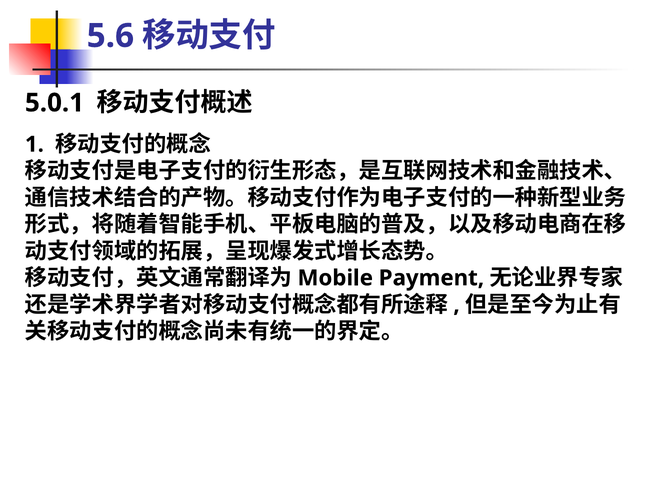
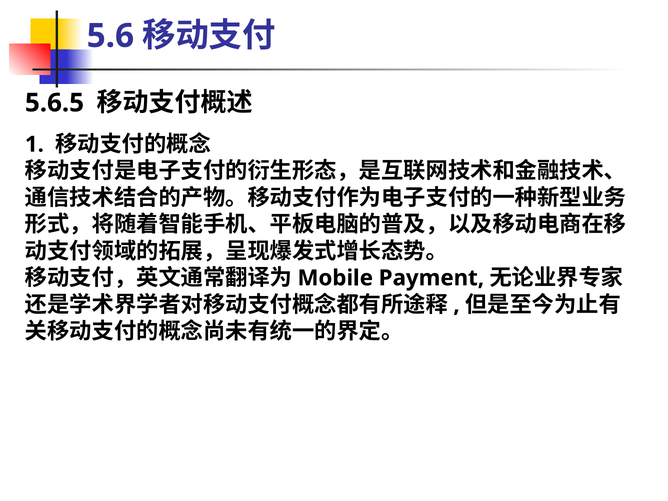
5.0.1: 5.0.1 -> 5.6.5
